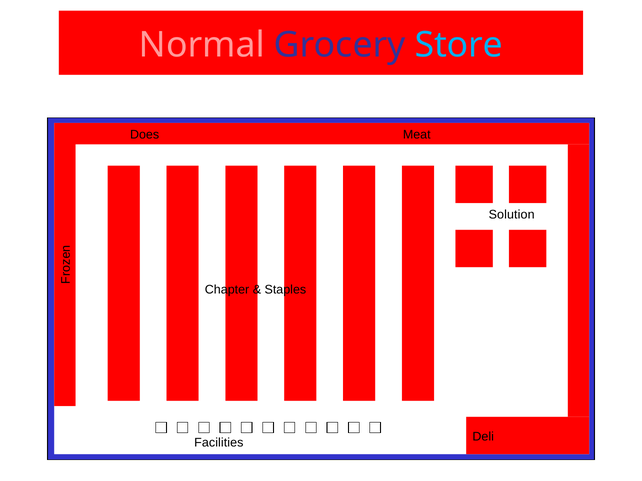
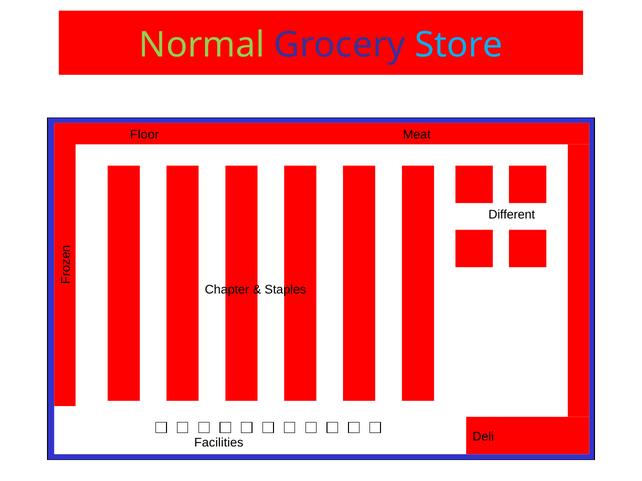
Normal colour: pink -> light green
Does: Does -> Floor
Solution: Solution -> Different
